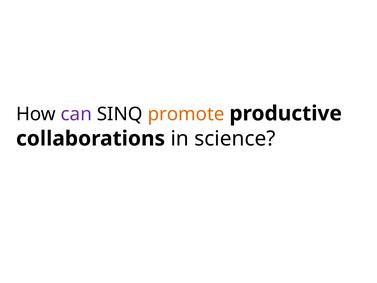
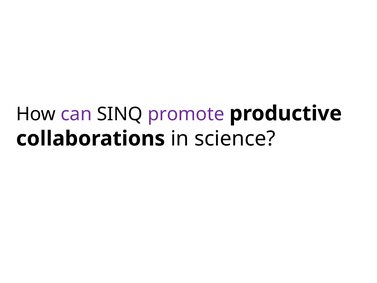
promote colour: orange -> purple
